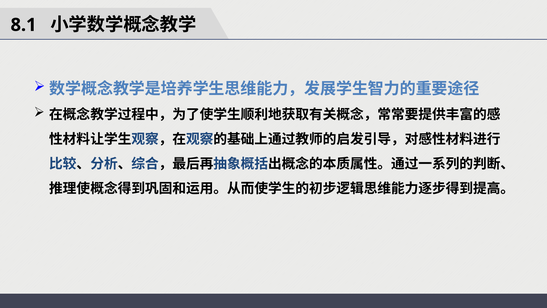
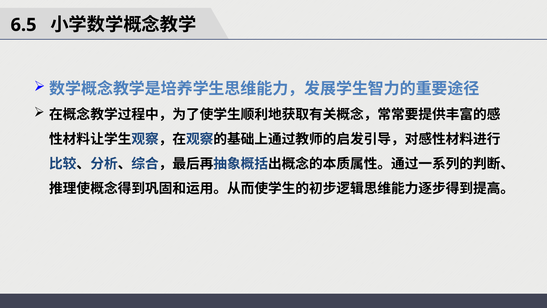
8.1: 8.1 -> 6.5
